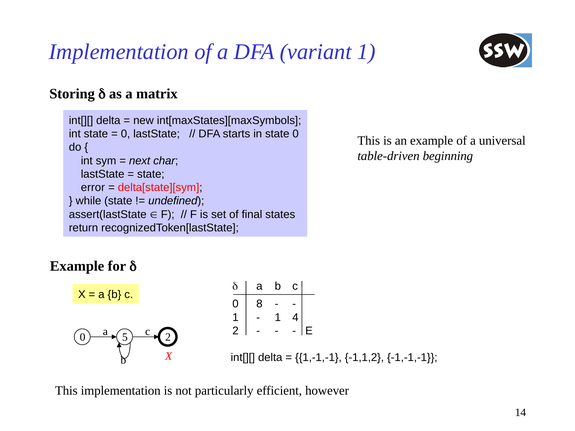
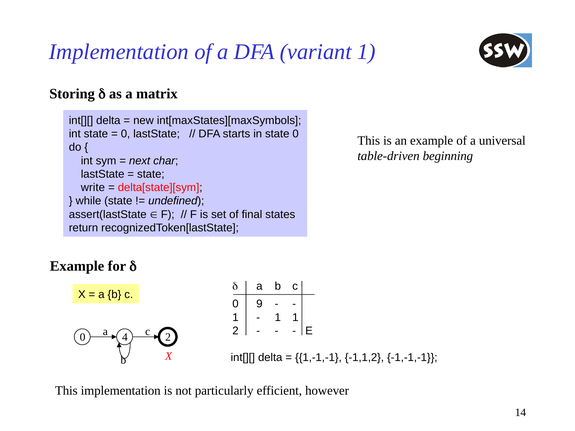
error: error -> write
8: 8 -> 9
1 4: 4 -> 1
5: 5 -> 4
